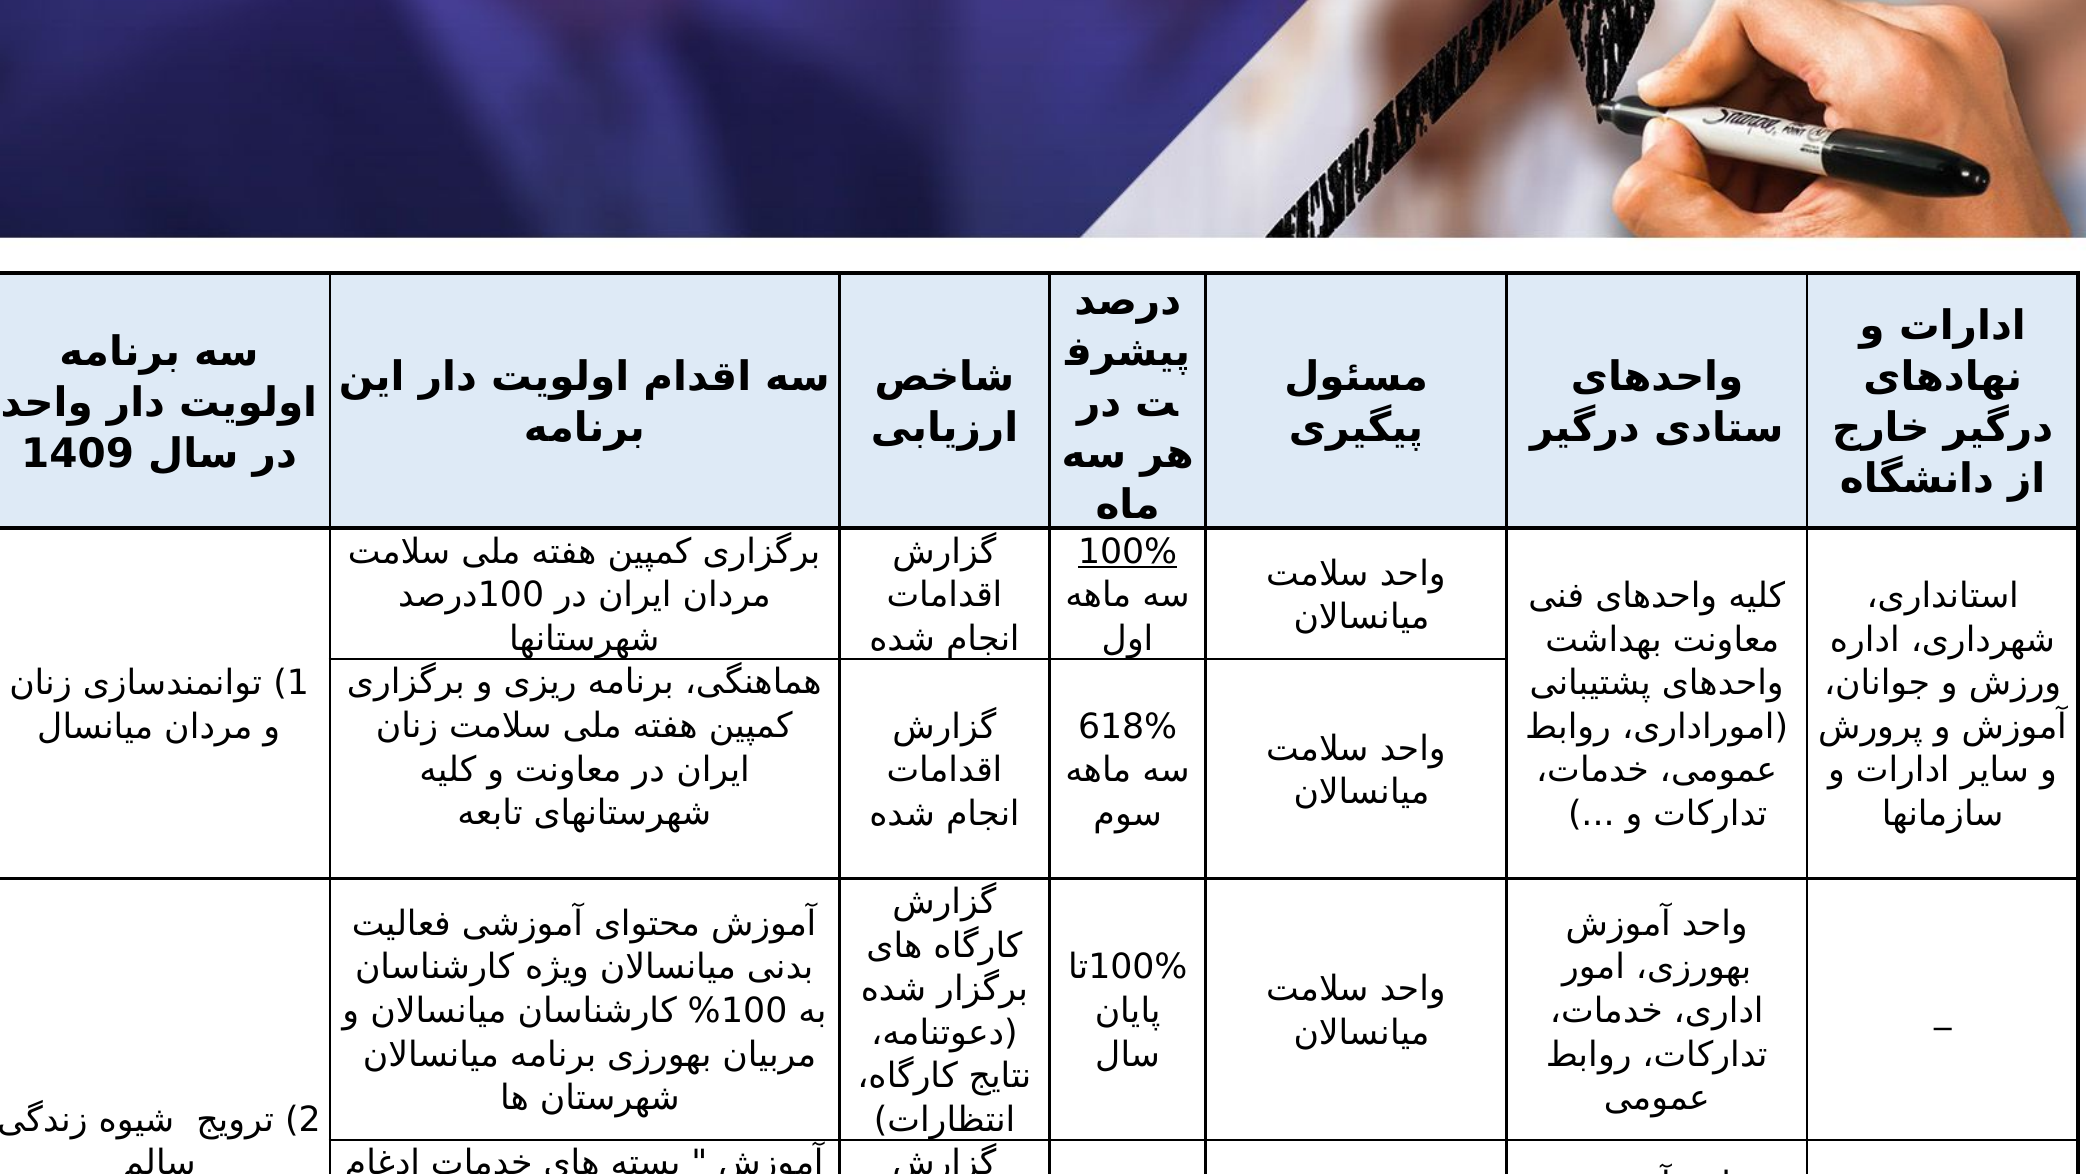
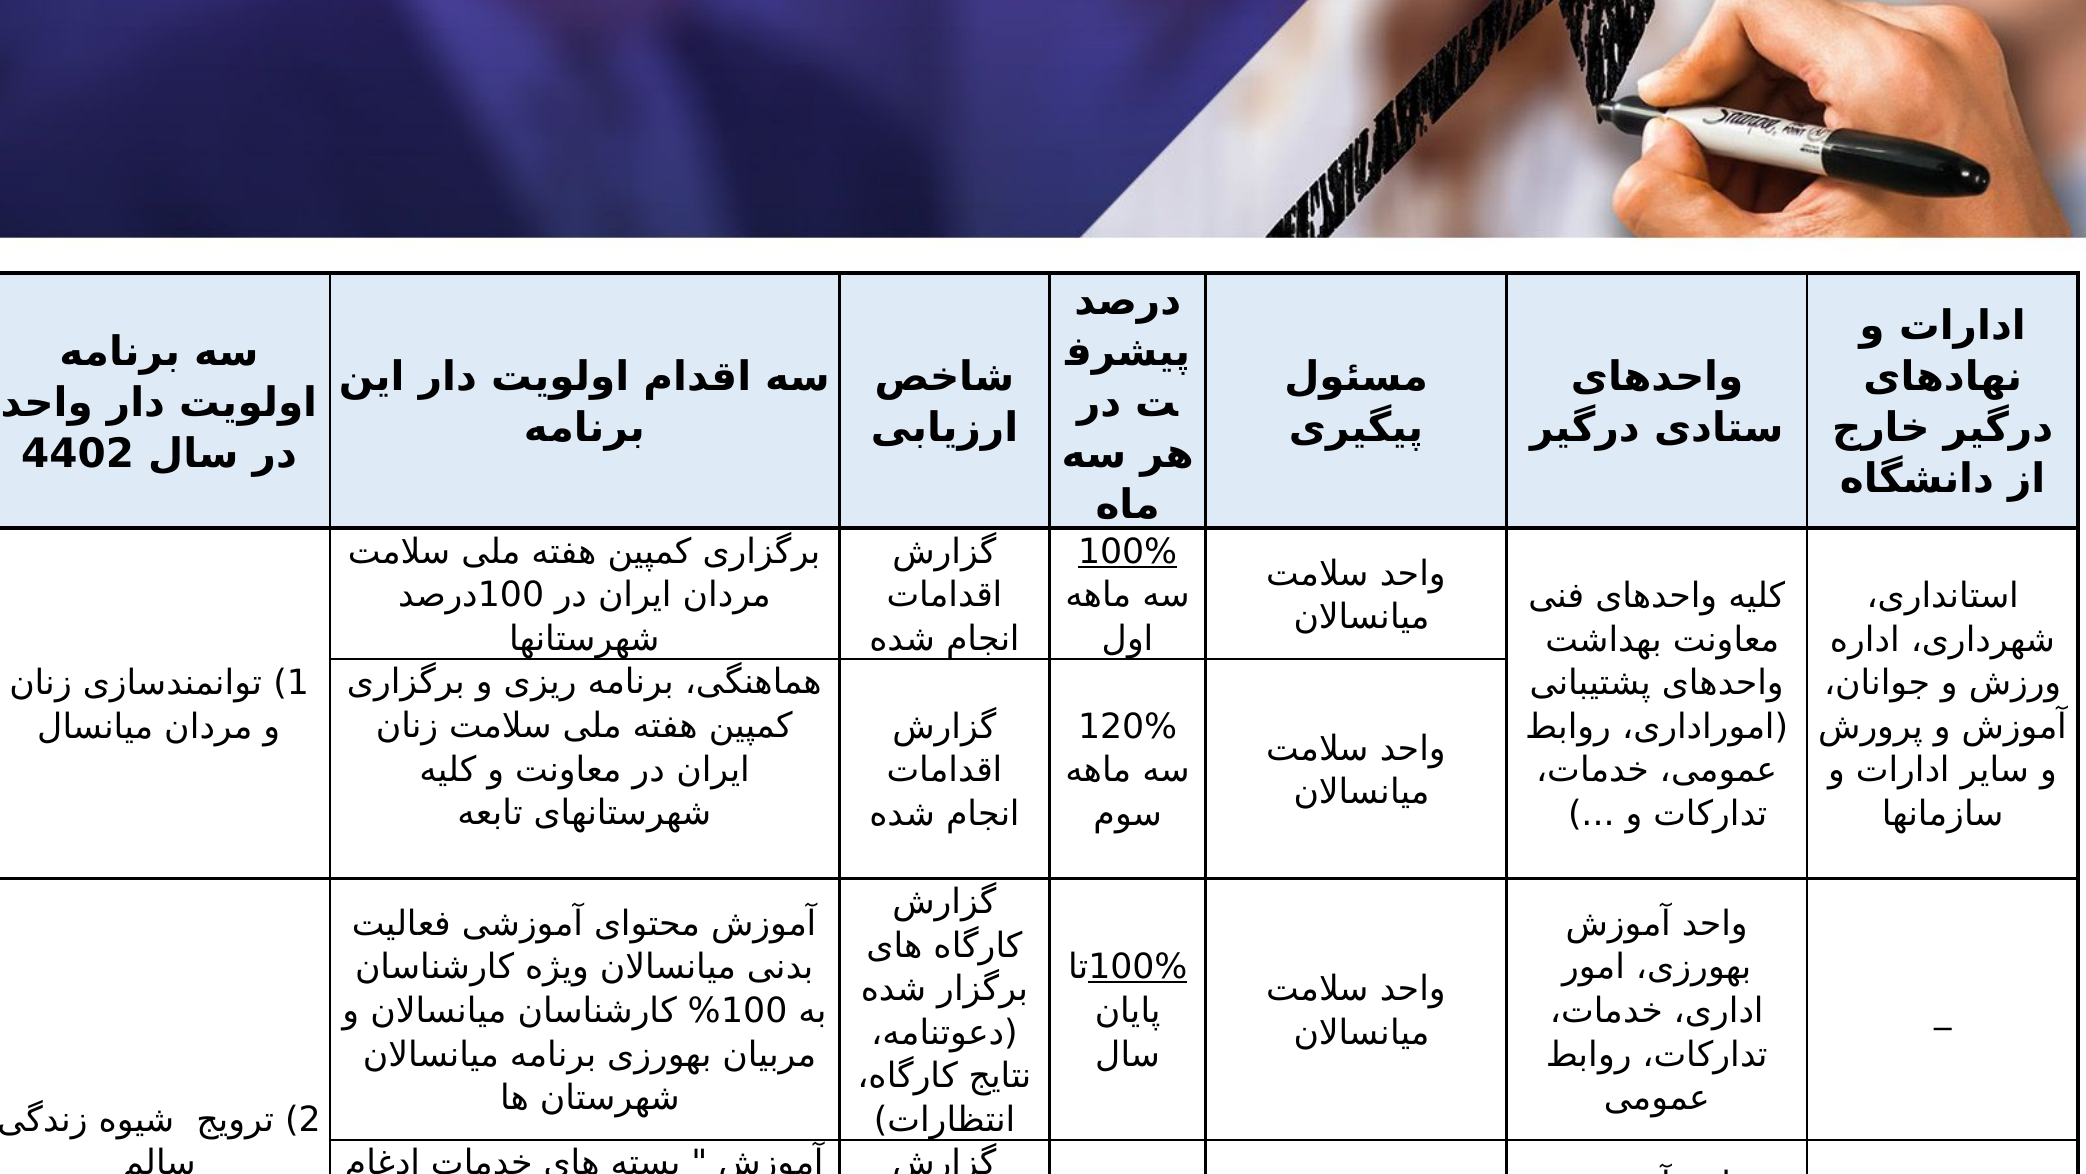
1409: 1409 -> 4402
618%: 618% -> 120%
100% at (1138, 967) underline: none -> present
